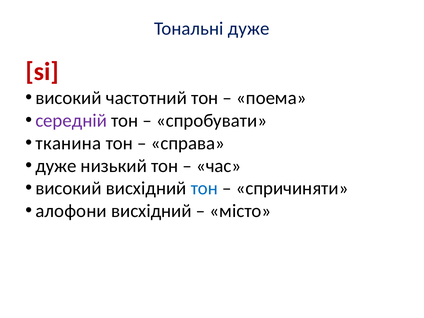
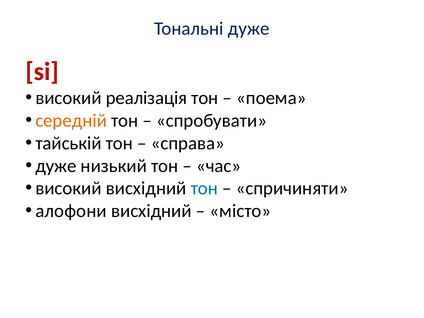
частотний: частотний -> реалізація
середній colour: purple -> orange
тканина: тканина -> тайській
